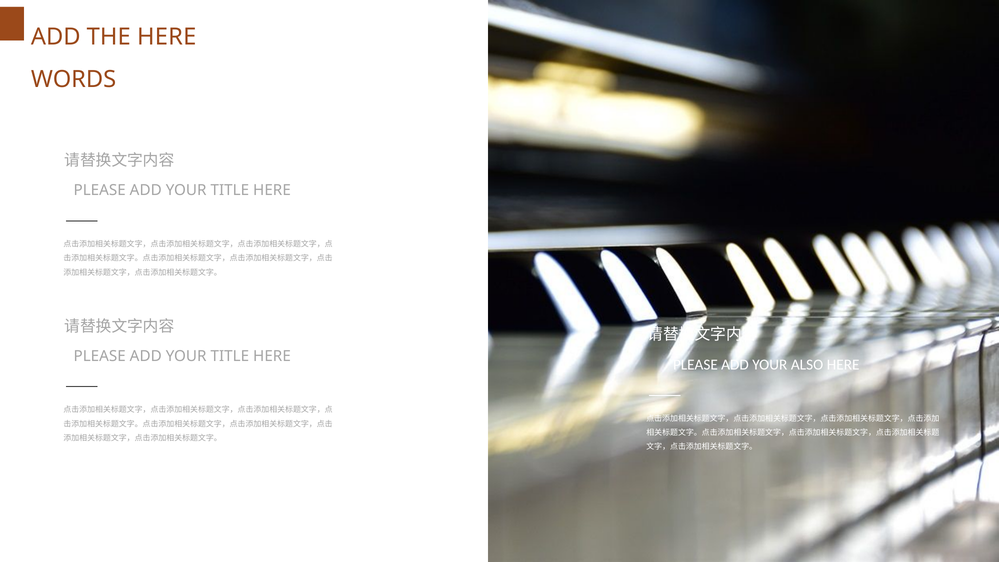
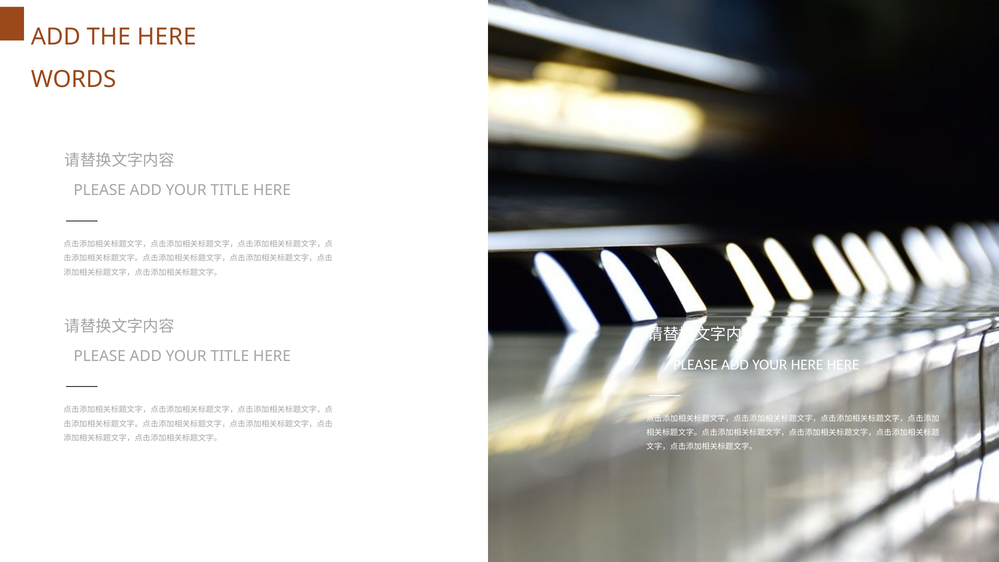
YOUR ALSO: ALSO -> HERE
